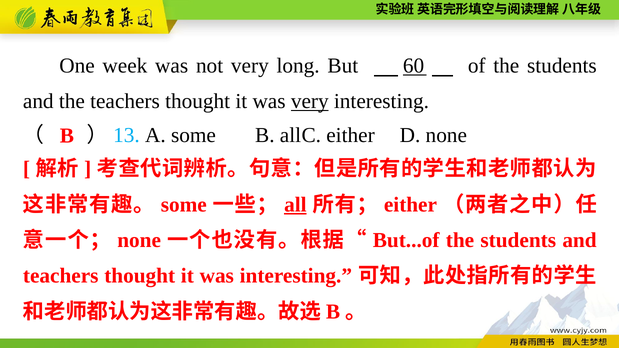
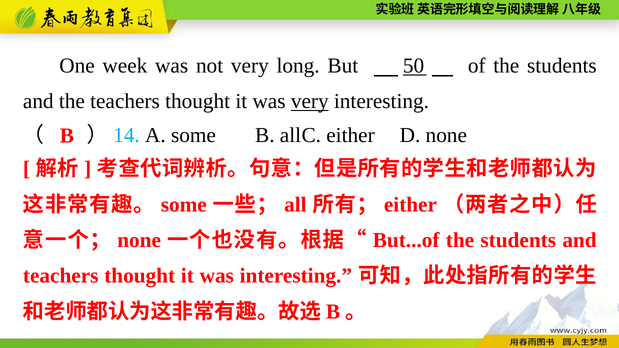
60: 60 -> 50
13: 13 -> 14
all underline: present -> none
